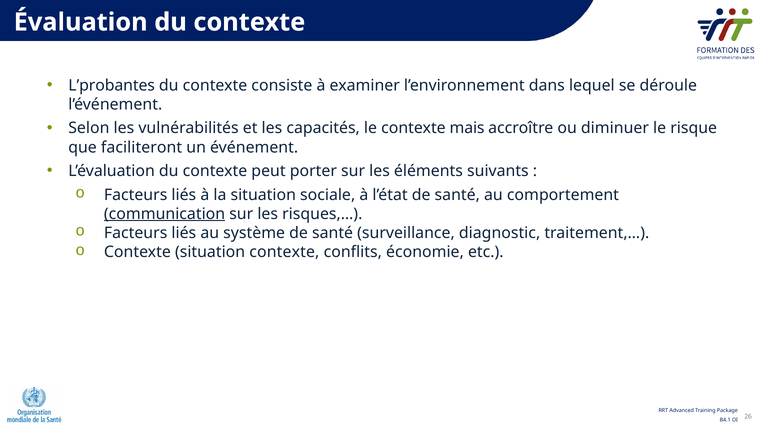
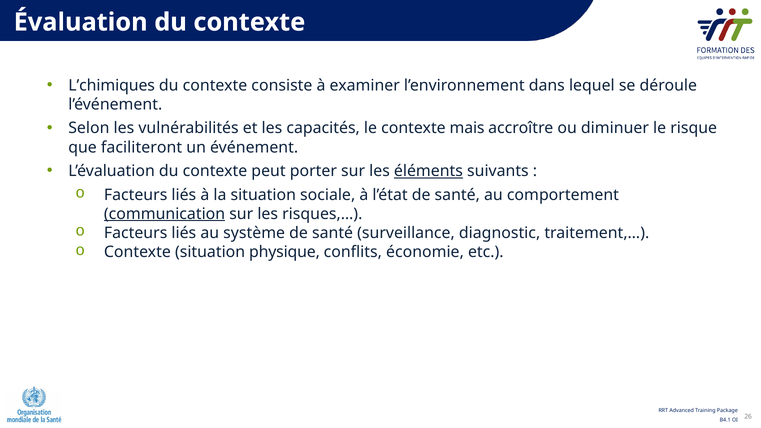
L’probantes: L’probantes -> L’chimiques
éléments underline: none -> present
situation contexte: contexte -> physique
